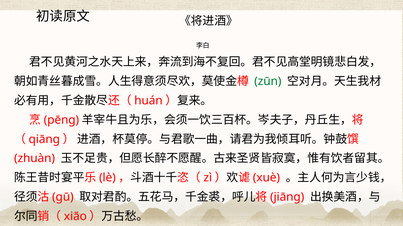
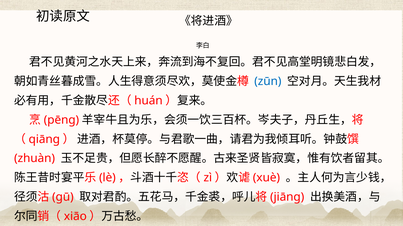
zūn colour: green -> blue
